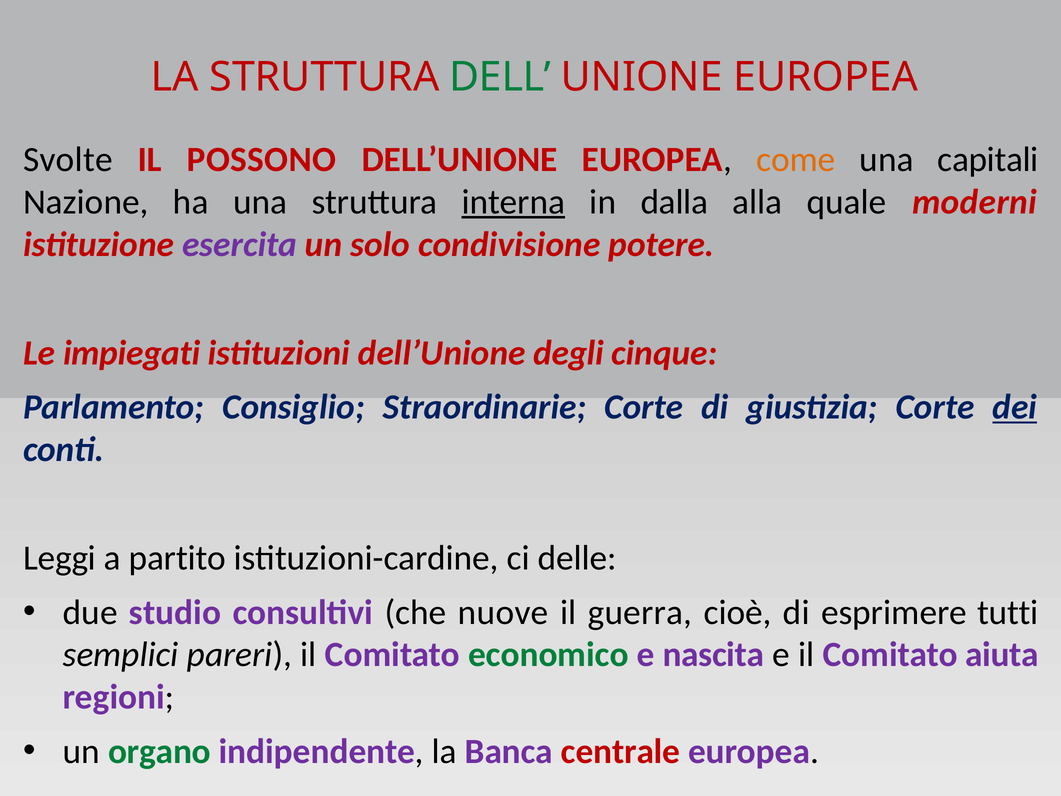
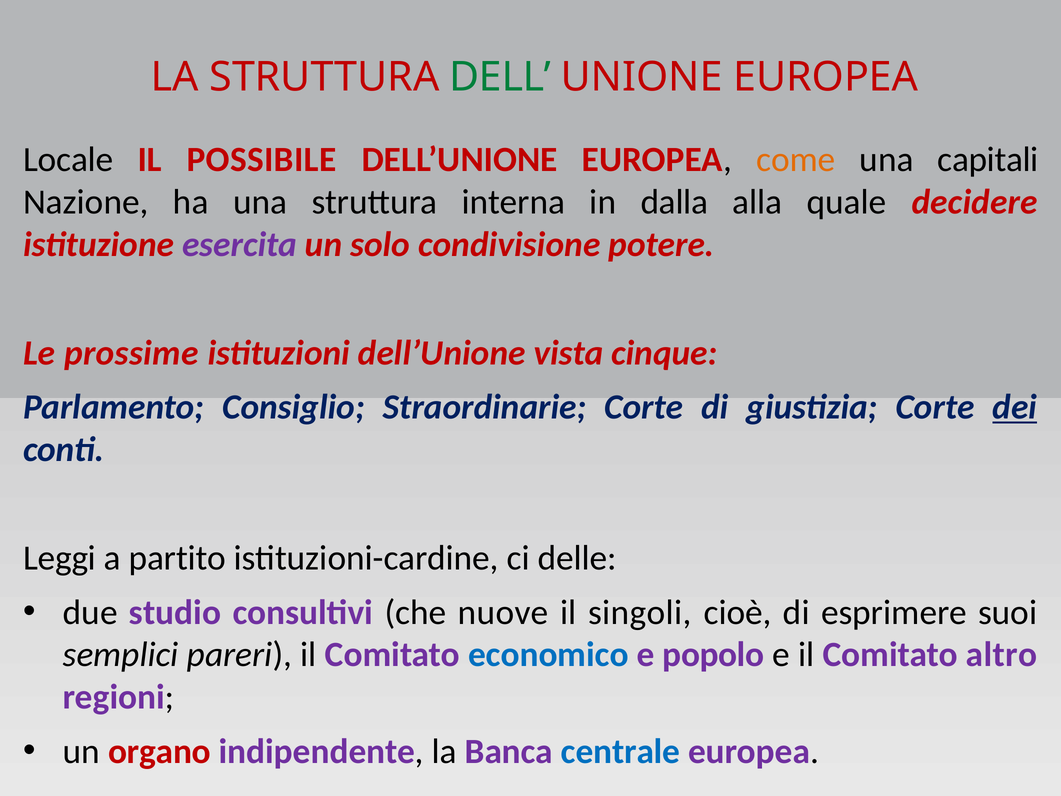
Svolte: Svolte -> Locale
POSSONO: POSSONO -> POSSIBILE
interna underline: present -> none
moderni: moderni -> decidere
impiegati: impiegati -> prossime
degli: degli -> vista
guerra: guerra -> singoli
tutti: tutti -> suoi
economico colour: green -> blue
nascita: nascita -> popolo
aiuta: aiuta -> altro
organo colour: green -> red
centrale colour: red -> blue
